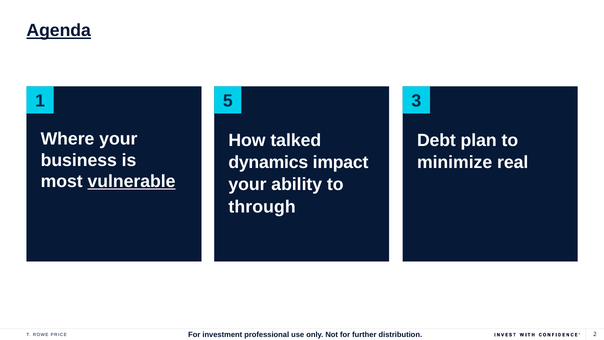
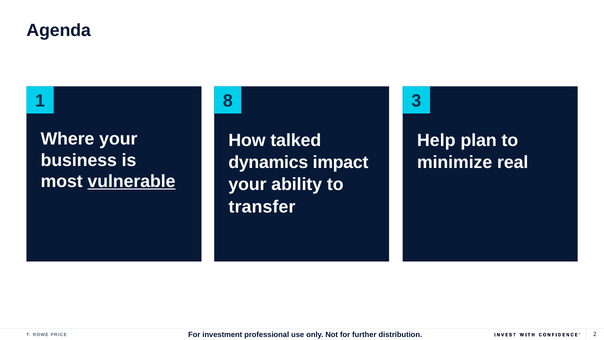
Agenda underline: present -> none
5: 5 -> 8
Debt: Debt -> Help
through: through -> transfer
